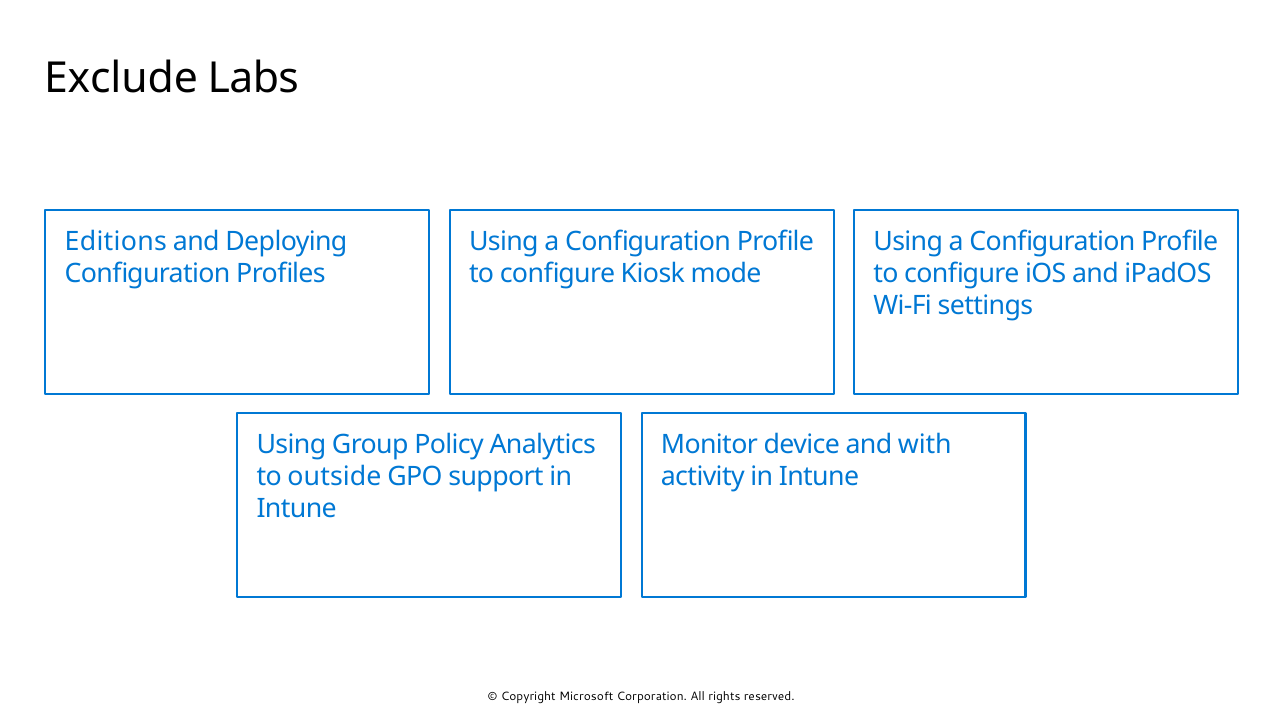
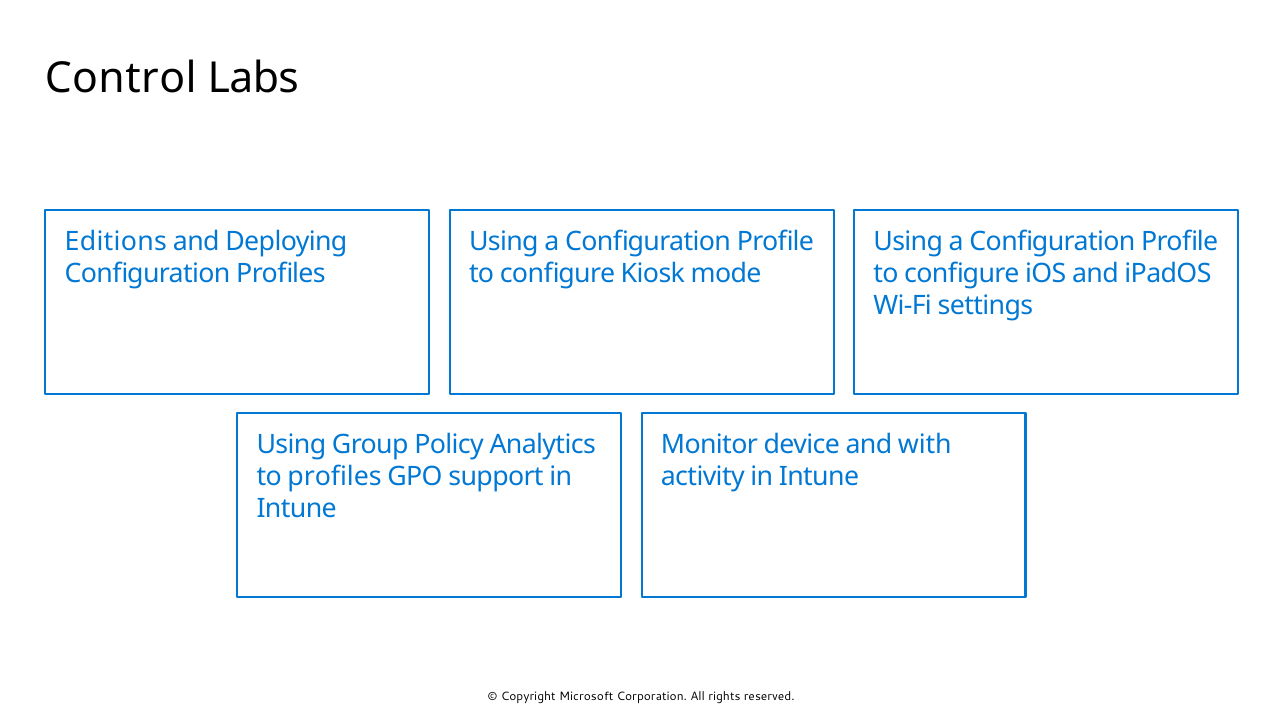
Exclude: Exclude -> Control
to outside: outside -> profiles
